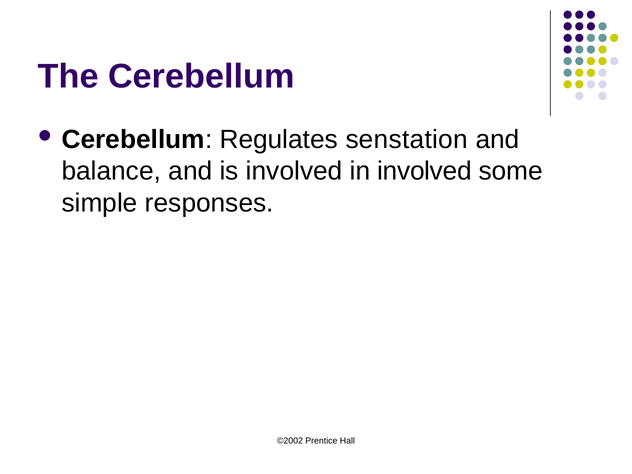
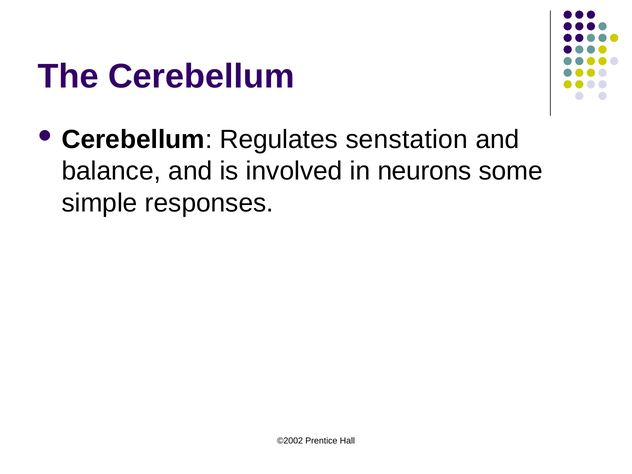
in involved: involved -> neurons
